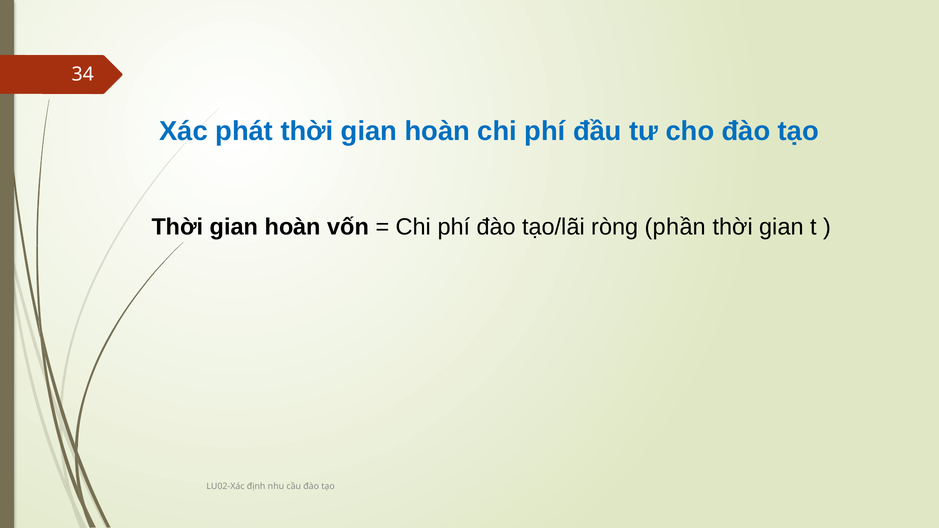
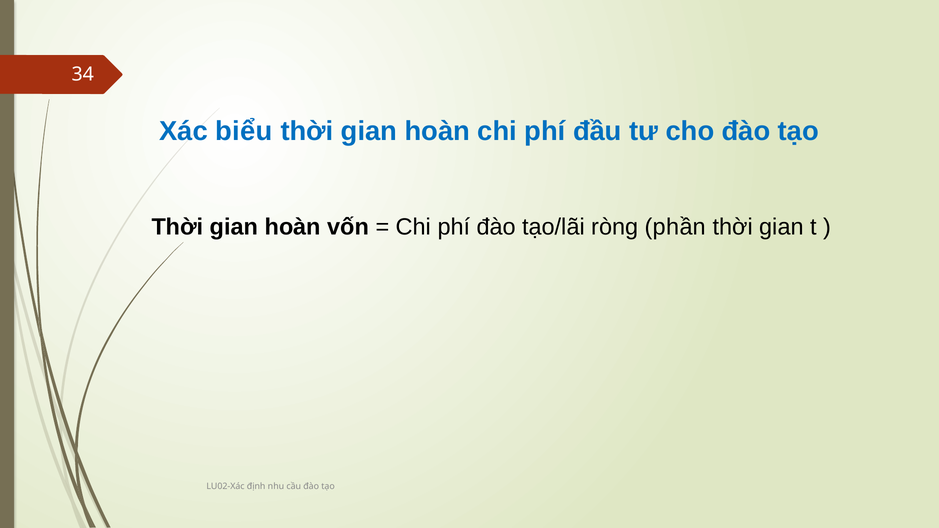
phát: phát -> biểu
